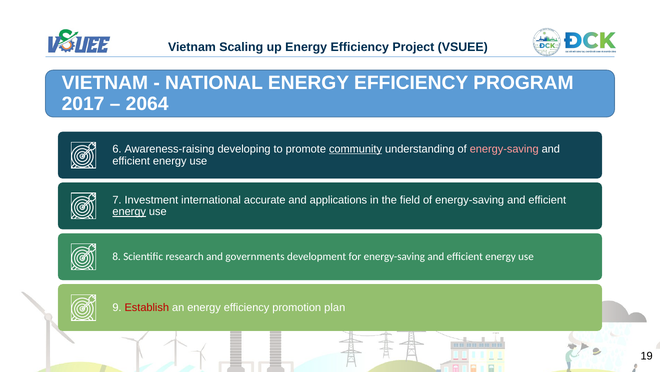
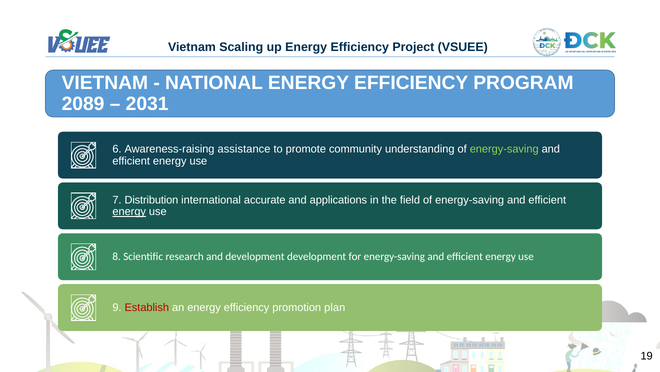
2017: 2017 -> 2089
2064: 2064 -> 2031
developing: developing -> assistance
community underline: present -> none
energy-saving at (504, 149) colour: pink -> light green
Investment: Investment -> Distribution
and governments: governments -> development
